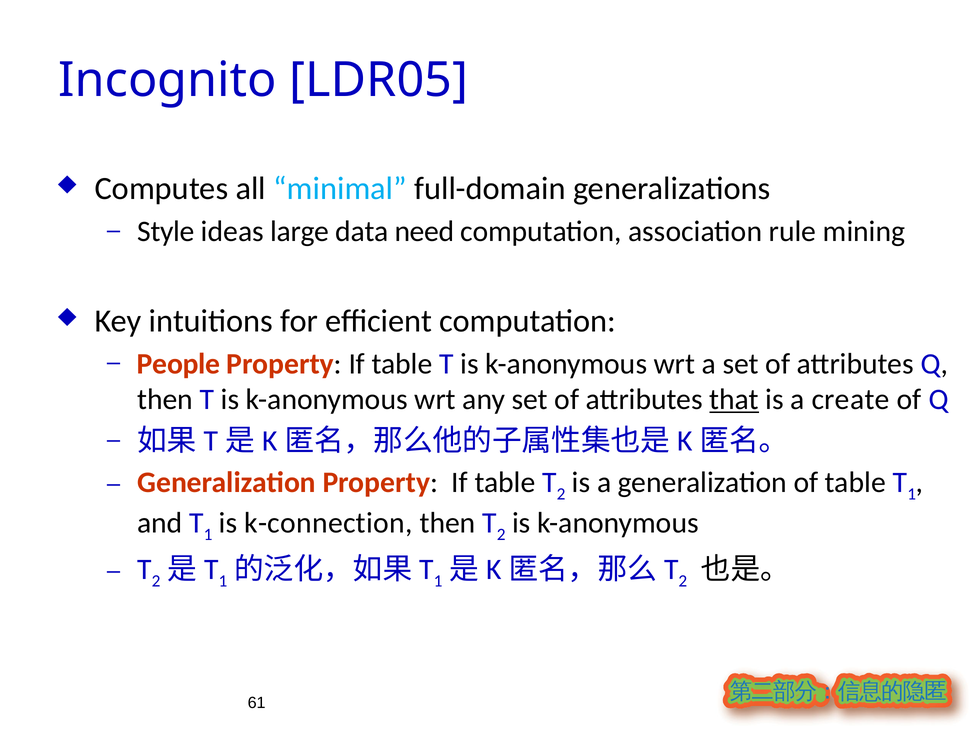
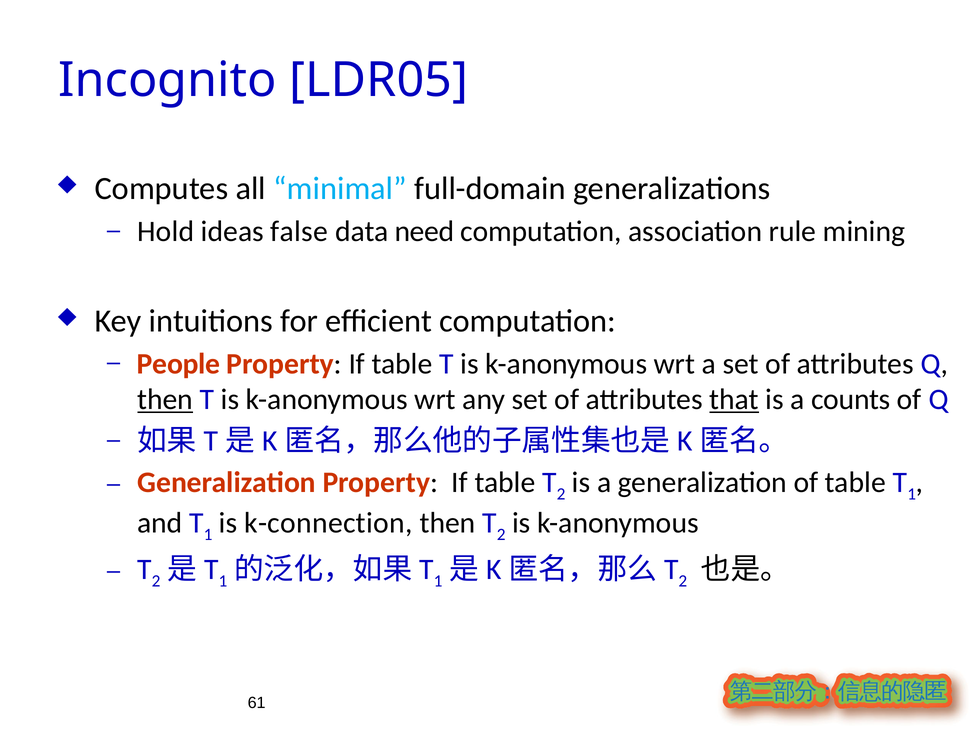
Style: Style -> Hold
large: large -> false
then at (165, 399) underline: none -> present
create: create -> counts
